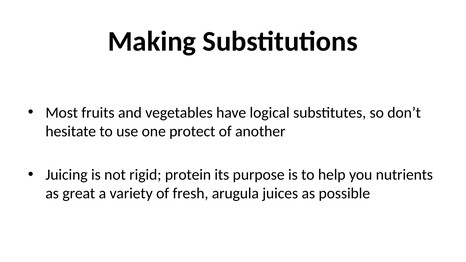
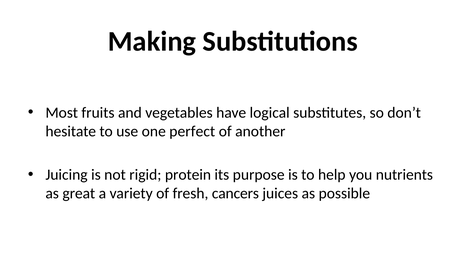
protect: protect -> perfect
arugula: arugula -> cancers
